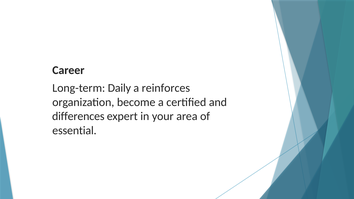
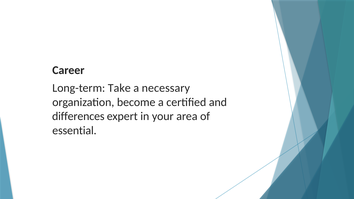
Daily: Daily -> Take
reinforces: reinforces -> necessary
